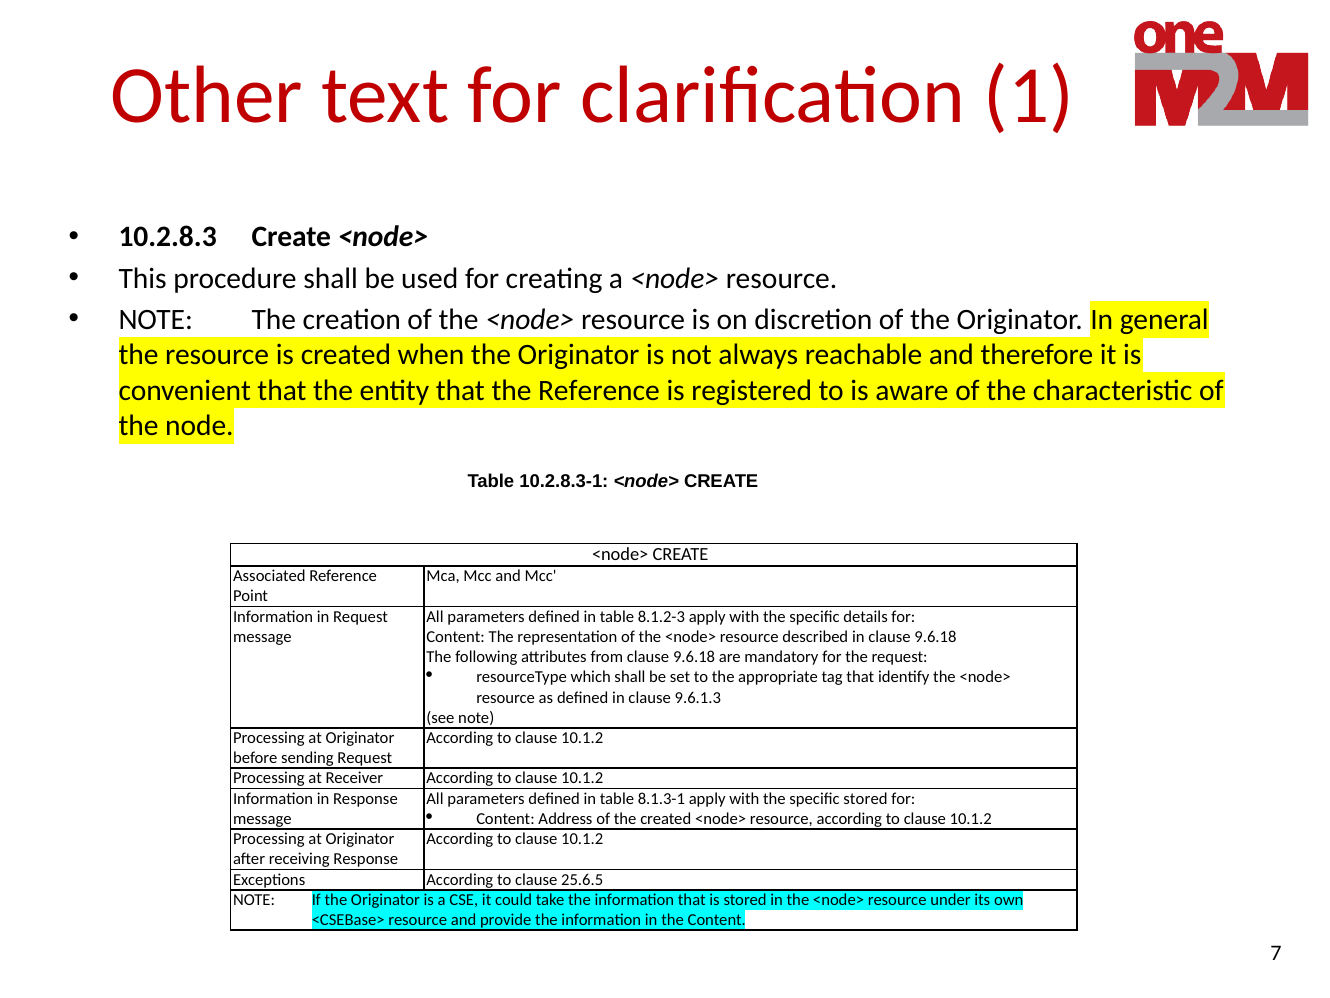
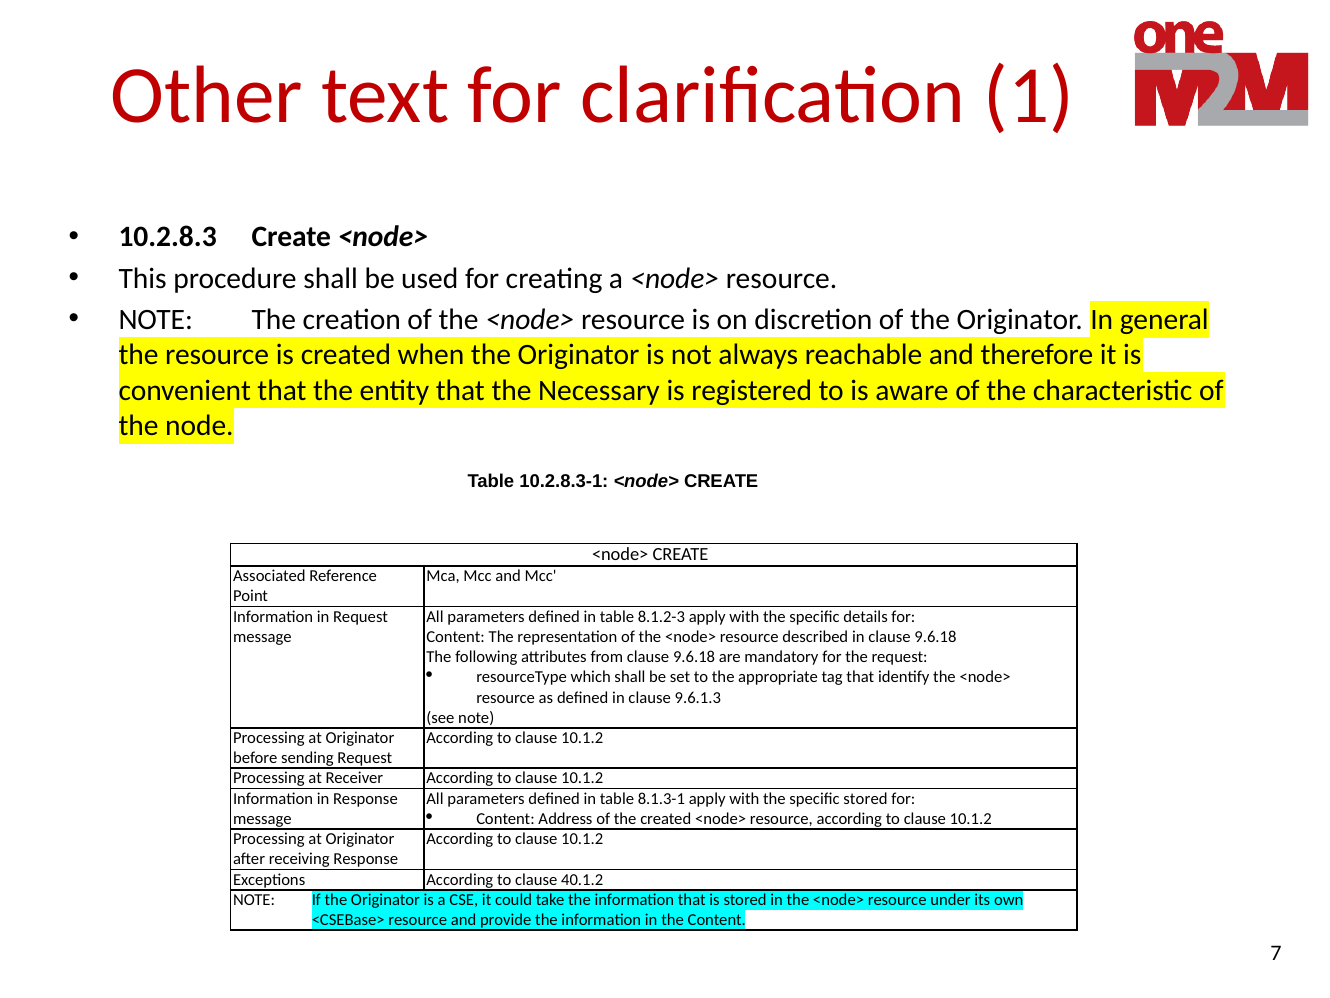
the Reference: Reference -> Necessary
25.6.5: 25.6.5 -> 40.1.2
